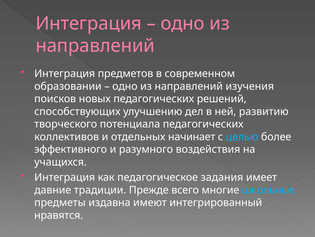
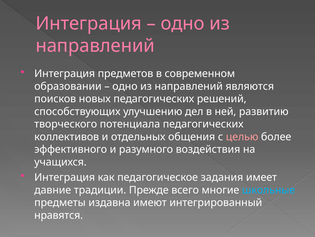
изучения: изучения -> являются
начинает: начинает -> общения
целью colour: light blue -> pink
